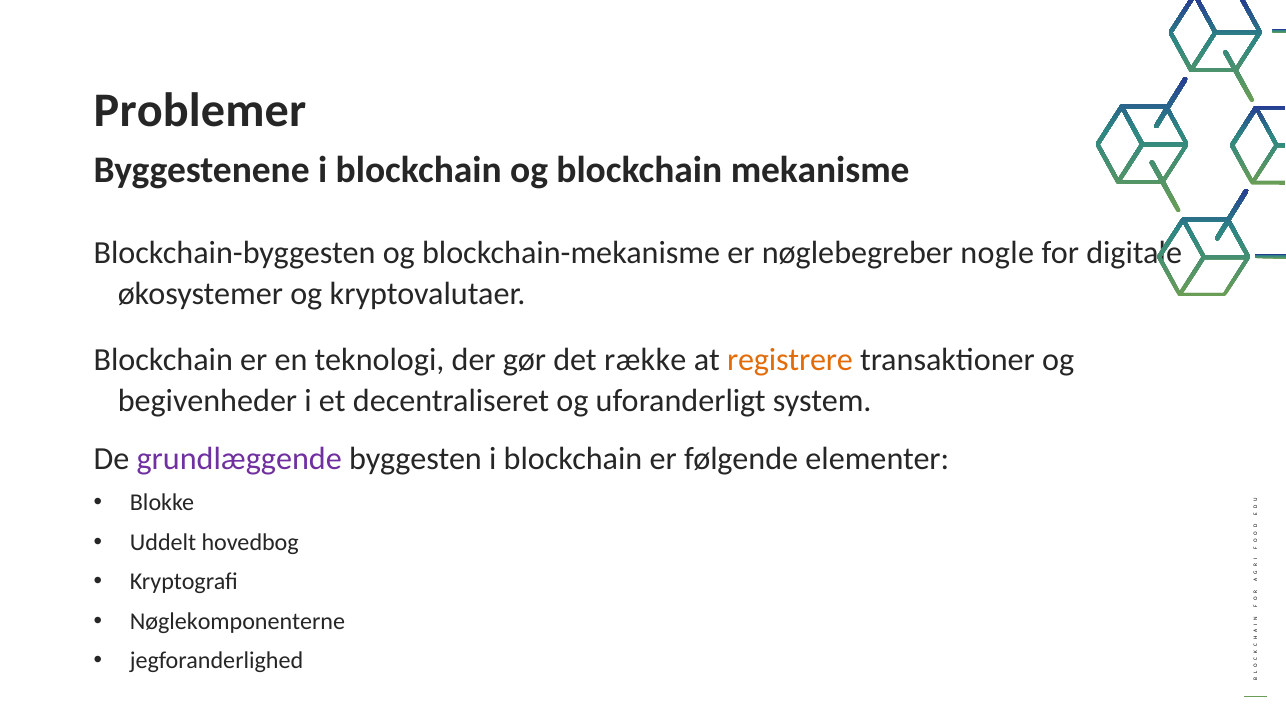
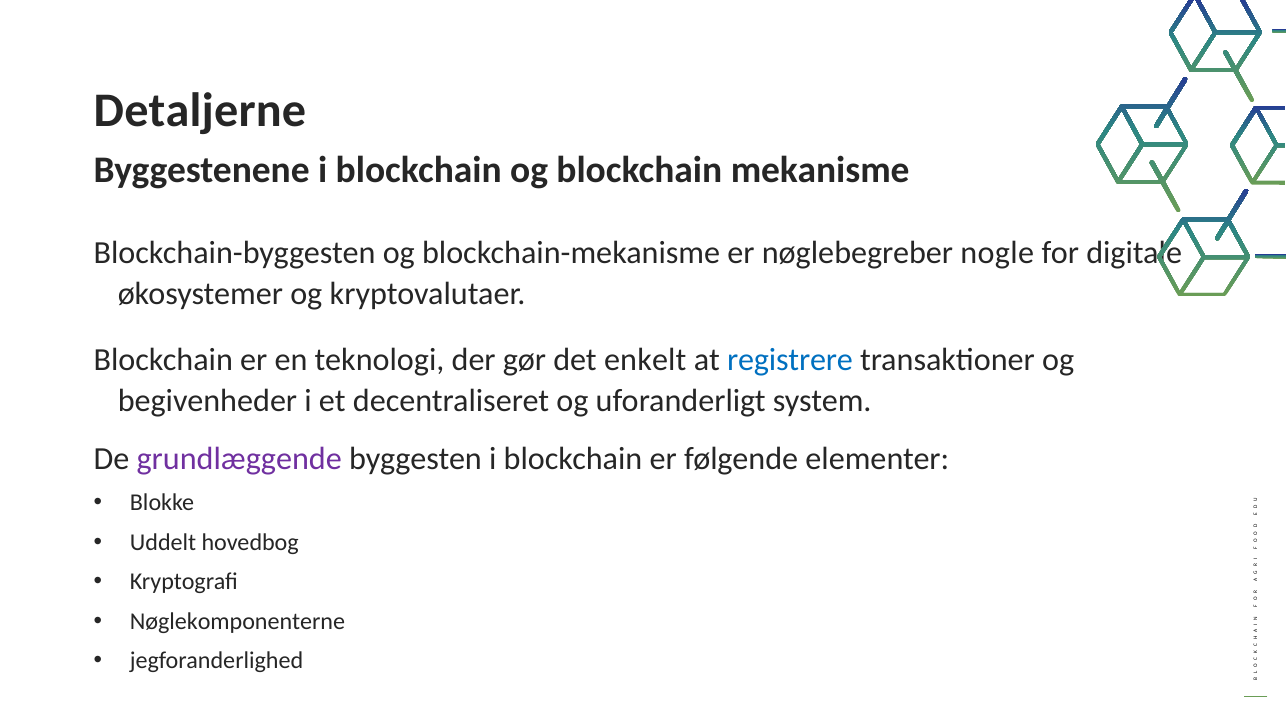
Problemer: Problemer -> Detaljerne
række: række -> enkelt
registrere colour: orange -> blue
